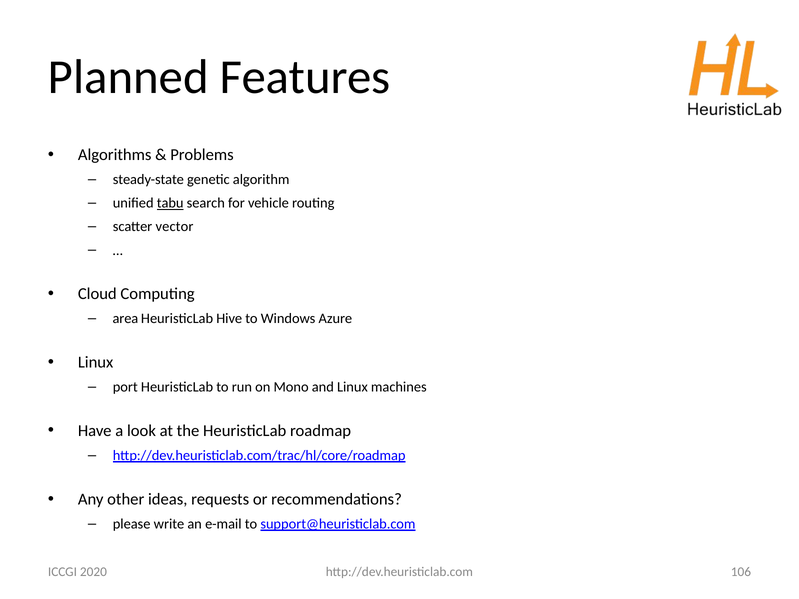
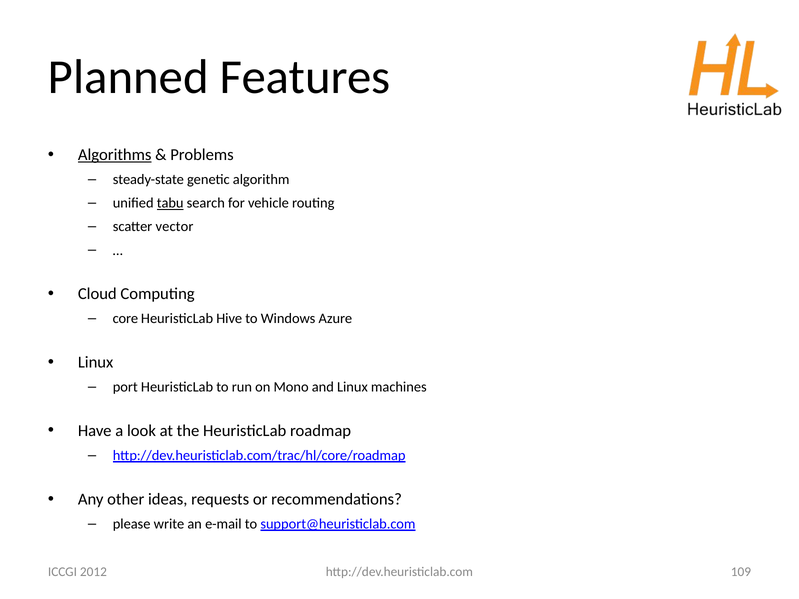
Algorithms underline: none -> present
area: area -> core
106: 106 -> 109
2020: 2020 -> 2012
